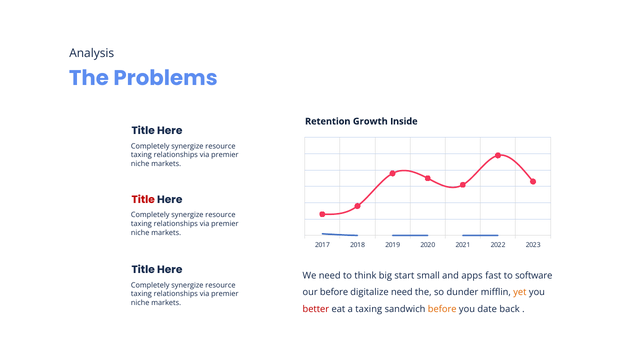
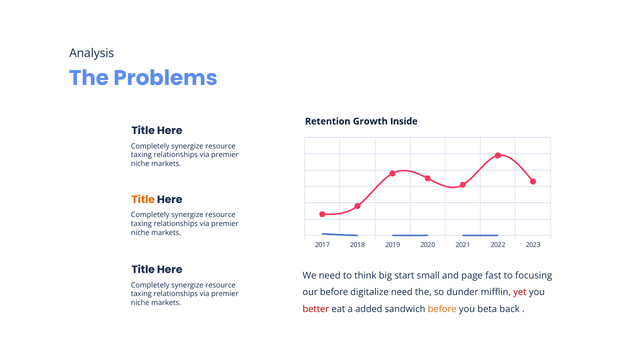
Title at (143, 200) colour: red -> orange
apps: apps -> page
software: software -> focusing
yet colour: orange -> red
a taxing: taxing -> added
date: date -> beta
